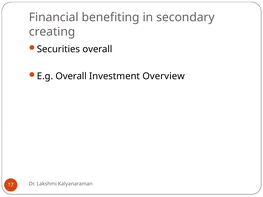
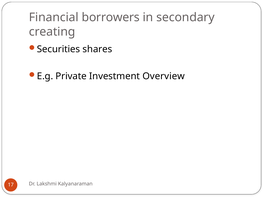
benefiting: benefiting -> borrowers
Securities overall: overall -> shares
E.g Overall: Overall -> Private
